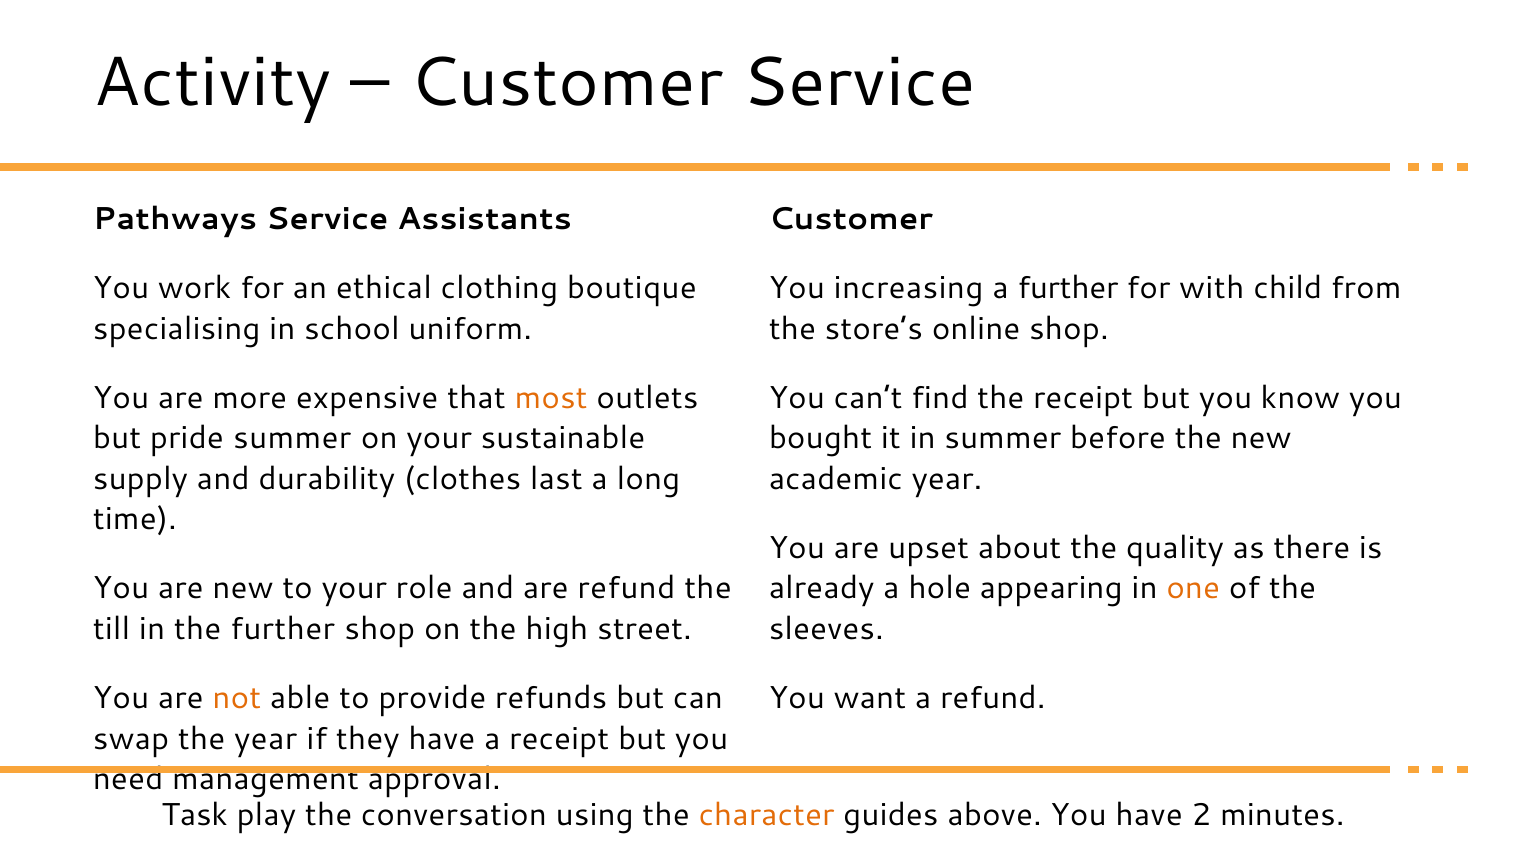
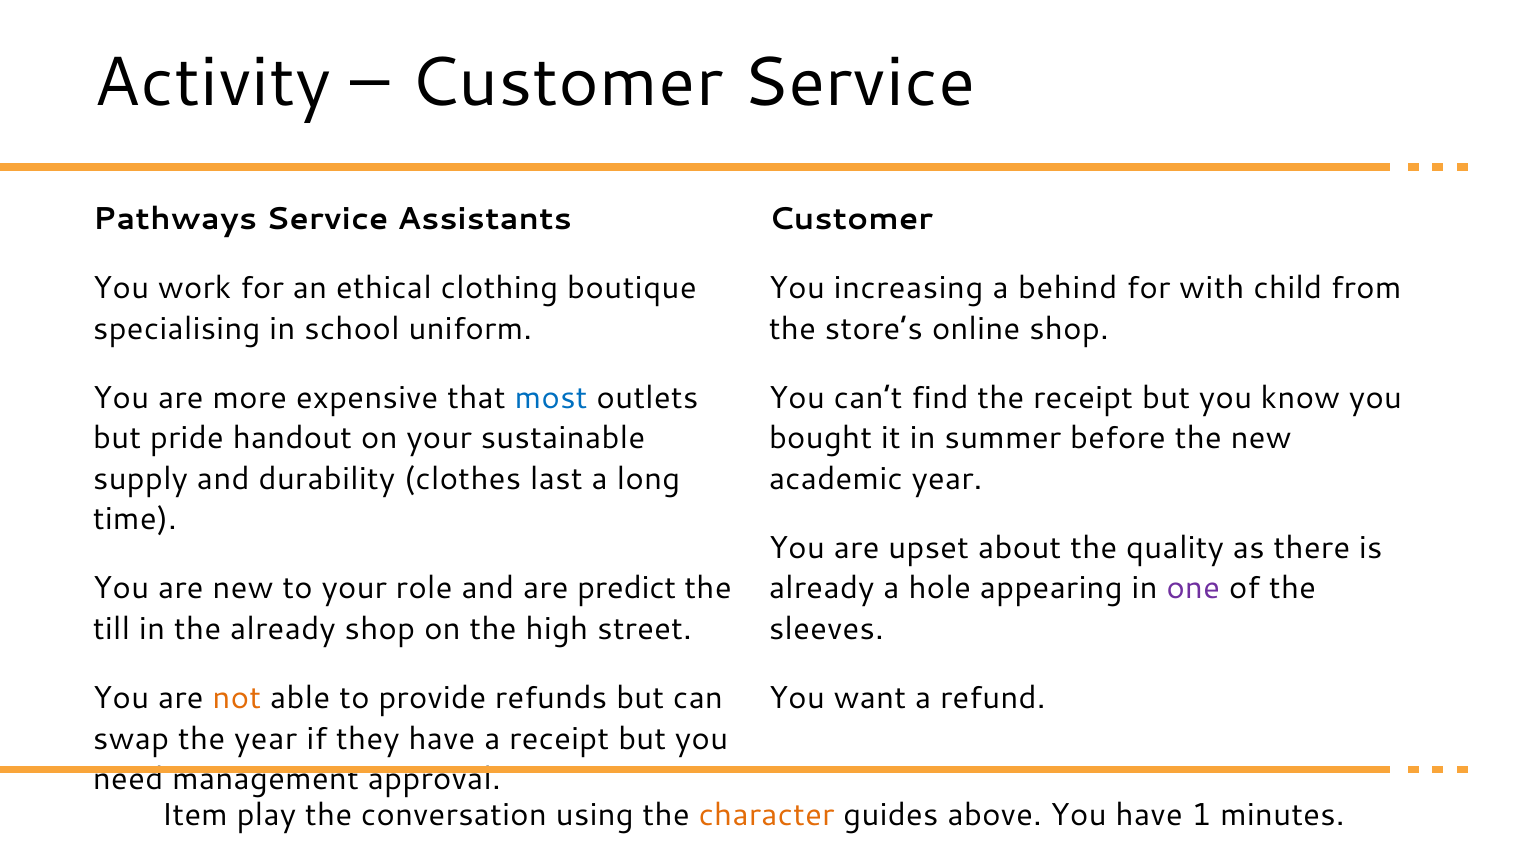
a further: further -> behind
most colour: orange -> blue
pride summer: summer -> handout
are refund: refund -> predict
one colour: orange -> purple
the further: further -> already
Task: Task -> Item
2: 2 -> 1
